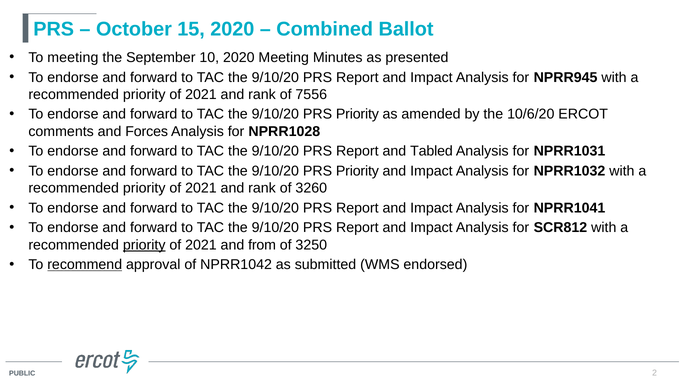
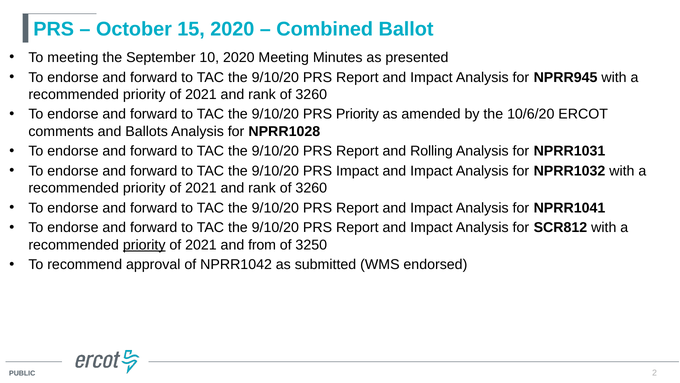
7556 at (311, 94): 7556 -> 3260
Forces: Forces -> Ballots
Tabled: Tabled -> Rolling
Priority at (357, 171): Priority -> Impact
recommend underline: present -> none
